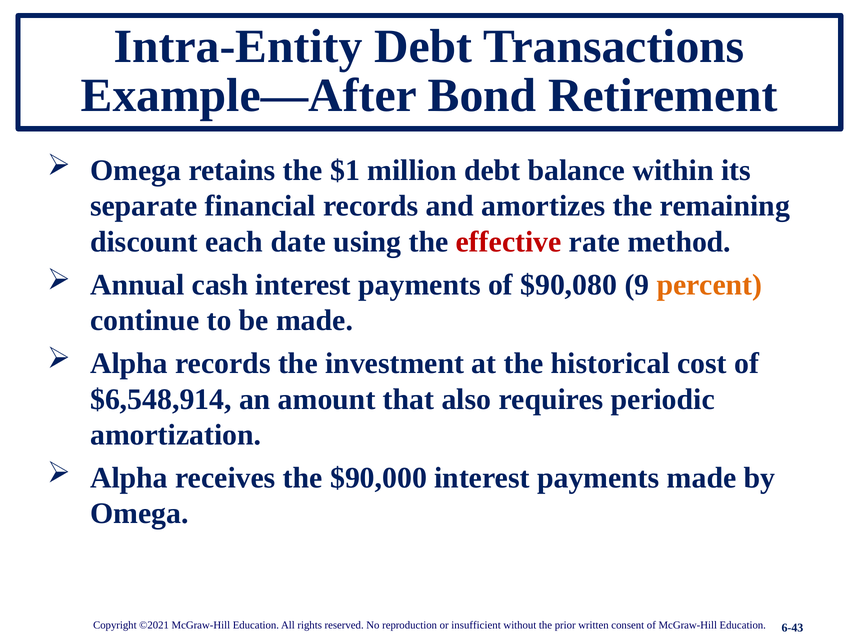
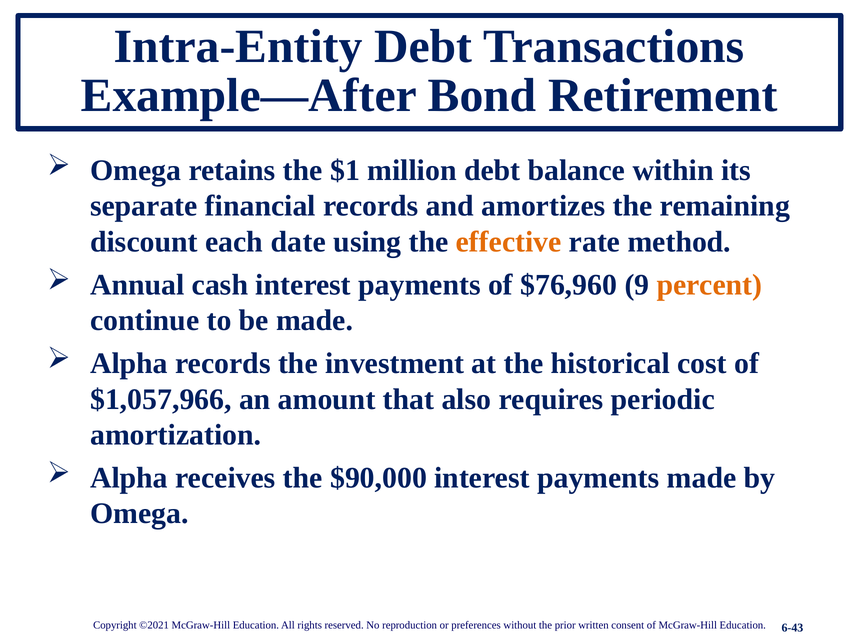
effective colour: red -> orange
$90,080: $90,080 -> $76,960
$6,548,914: $6,548,914 -> $1,057,966
insufficient: insufficient -> preferences
